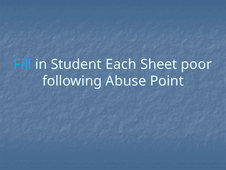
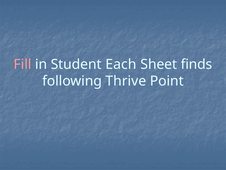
Fill colour: light blue -> pink
poor: poor -> finds
Abuse: Abuse -> Thrive
